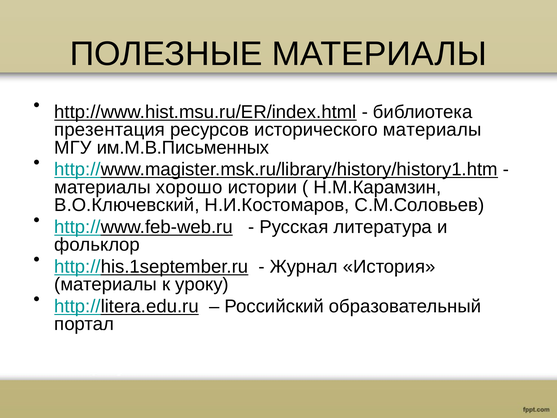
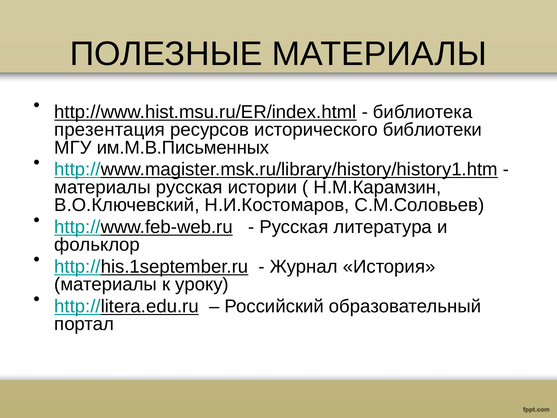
исторического материалы: материалы -> библиотеки
материалы хорошо: хорошо -> русская
